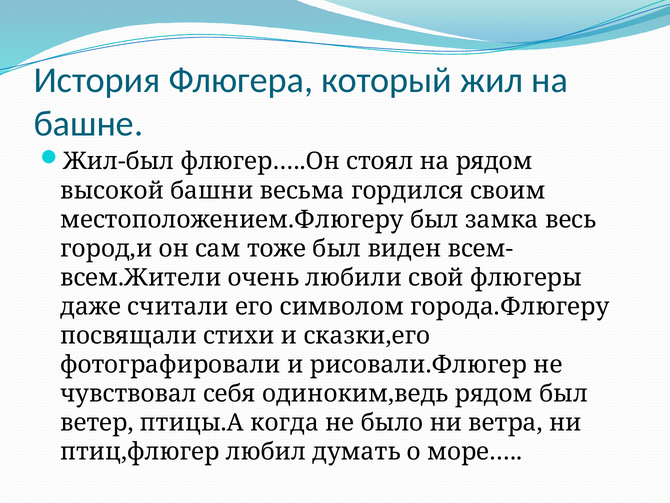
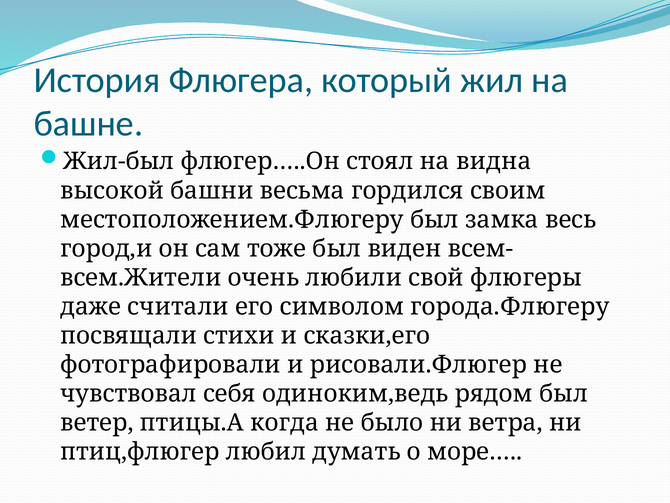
на рядом: рядом -> видна
